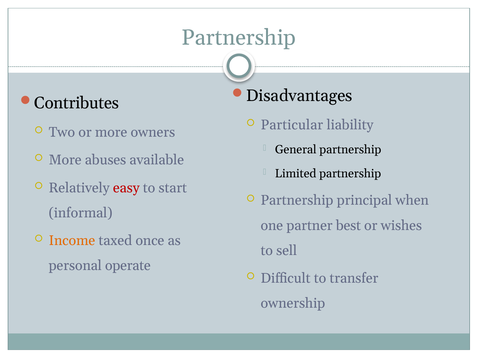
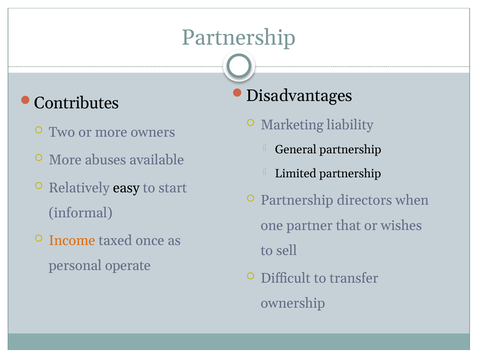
Particular: Particular -> Marketing
easy colour: red -> black
principal: principal -> directors
best: best -> that
